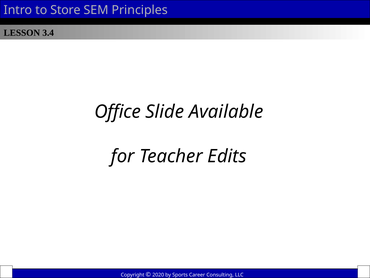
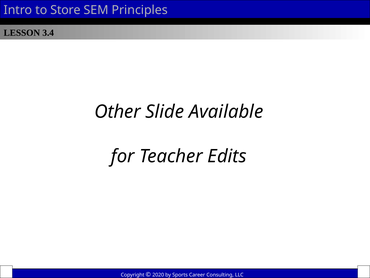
Office: Office -> Other
